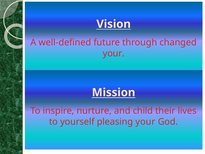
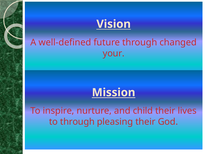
to yourself: yourself -> through
pleasing your: your -> their
